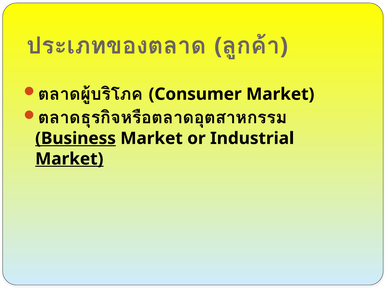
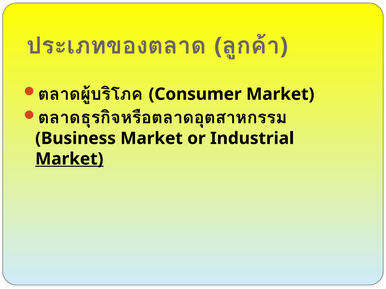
Business underline: present -> none
